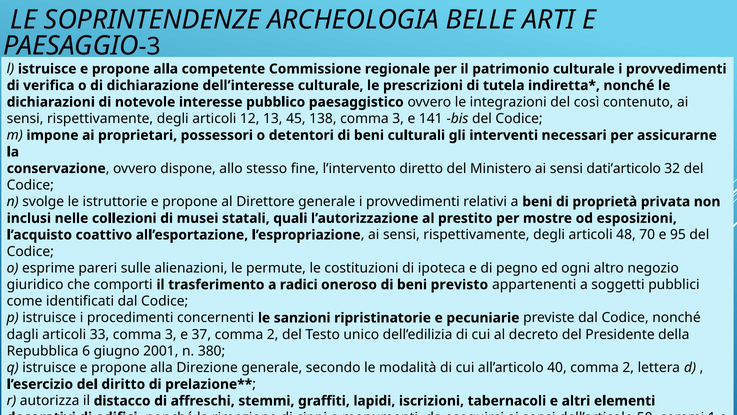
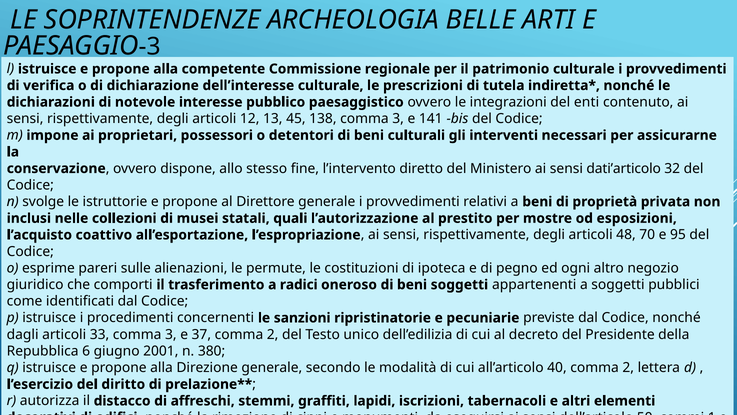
così: così -> enti
beni previsto: previsto -> soggetti
